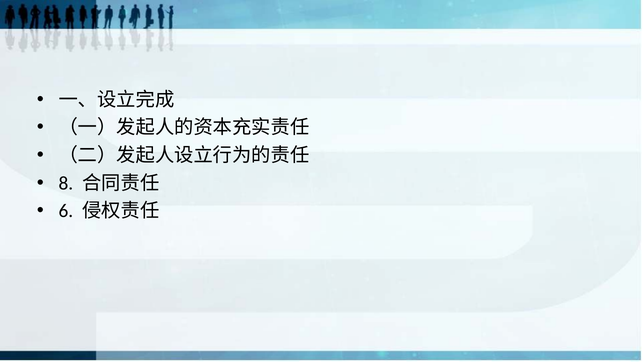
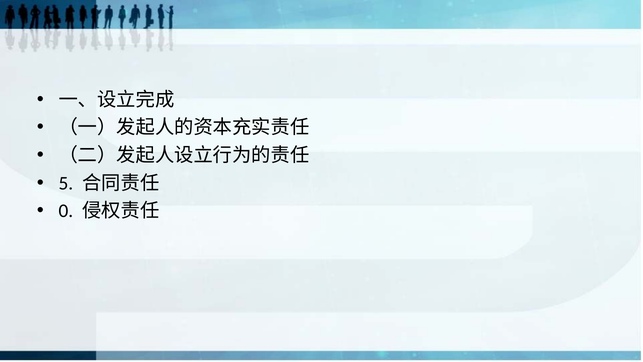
8: 8 -> 5
6: 6 -> 0
